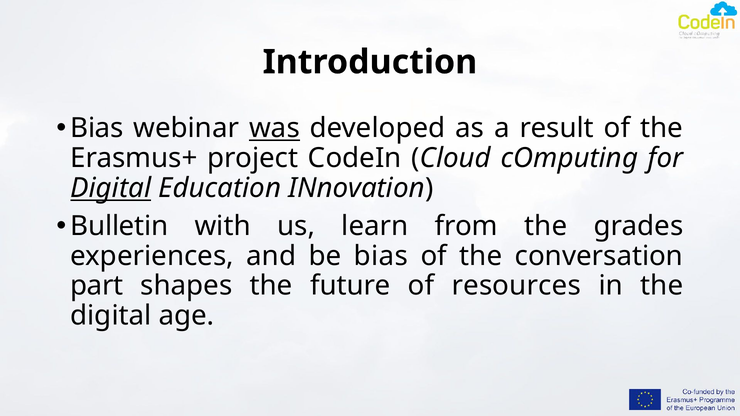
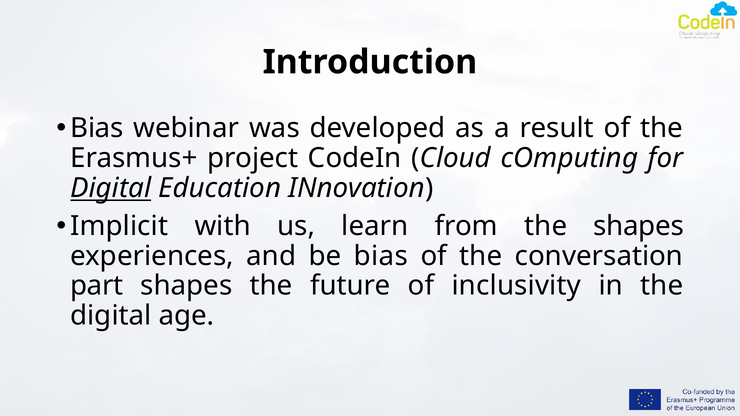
was underline: present -> none
Bulletin: Bulletin -> Implicit
the grades: grades -> shapes
resources: resources -> inclusivity
